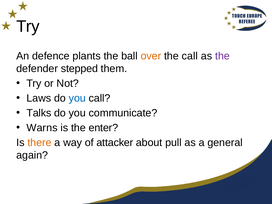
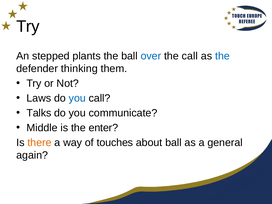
defence: defence -> stepped
over colour: orange -> blue
the at (222, 56) colour: purple -> blue
stepped: stepped -> thinking
Warns: Warns -> Middle
attacker: attacker -> touches
about pull: pull -> ball
